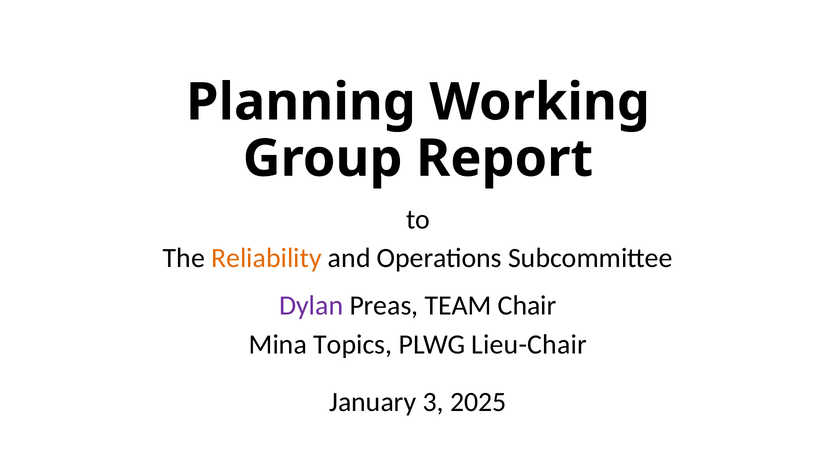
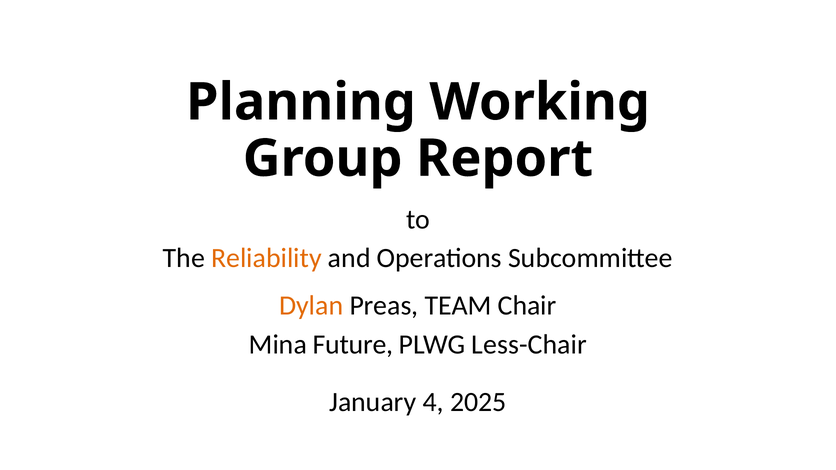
Dylan colour: purple -> orange
Topics: Topics -> Future
Lieu-Chair: Lieu-Chair -> Less-Chair
3: 3 -> 4
